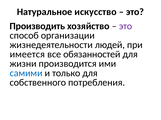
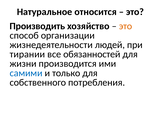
искусство: искусство -> относится
это at (126, 26) colour: purple -> orange
имеется: имеется -> тирании
